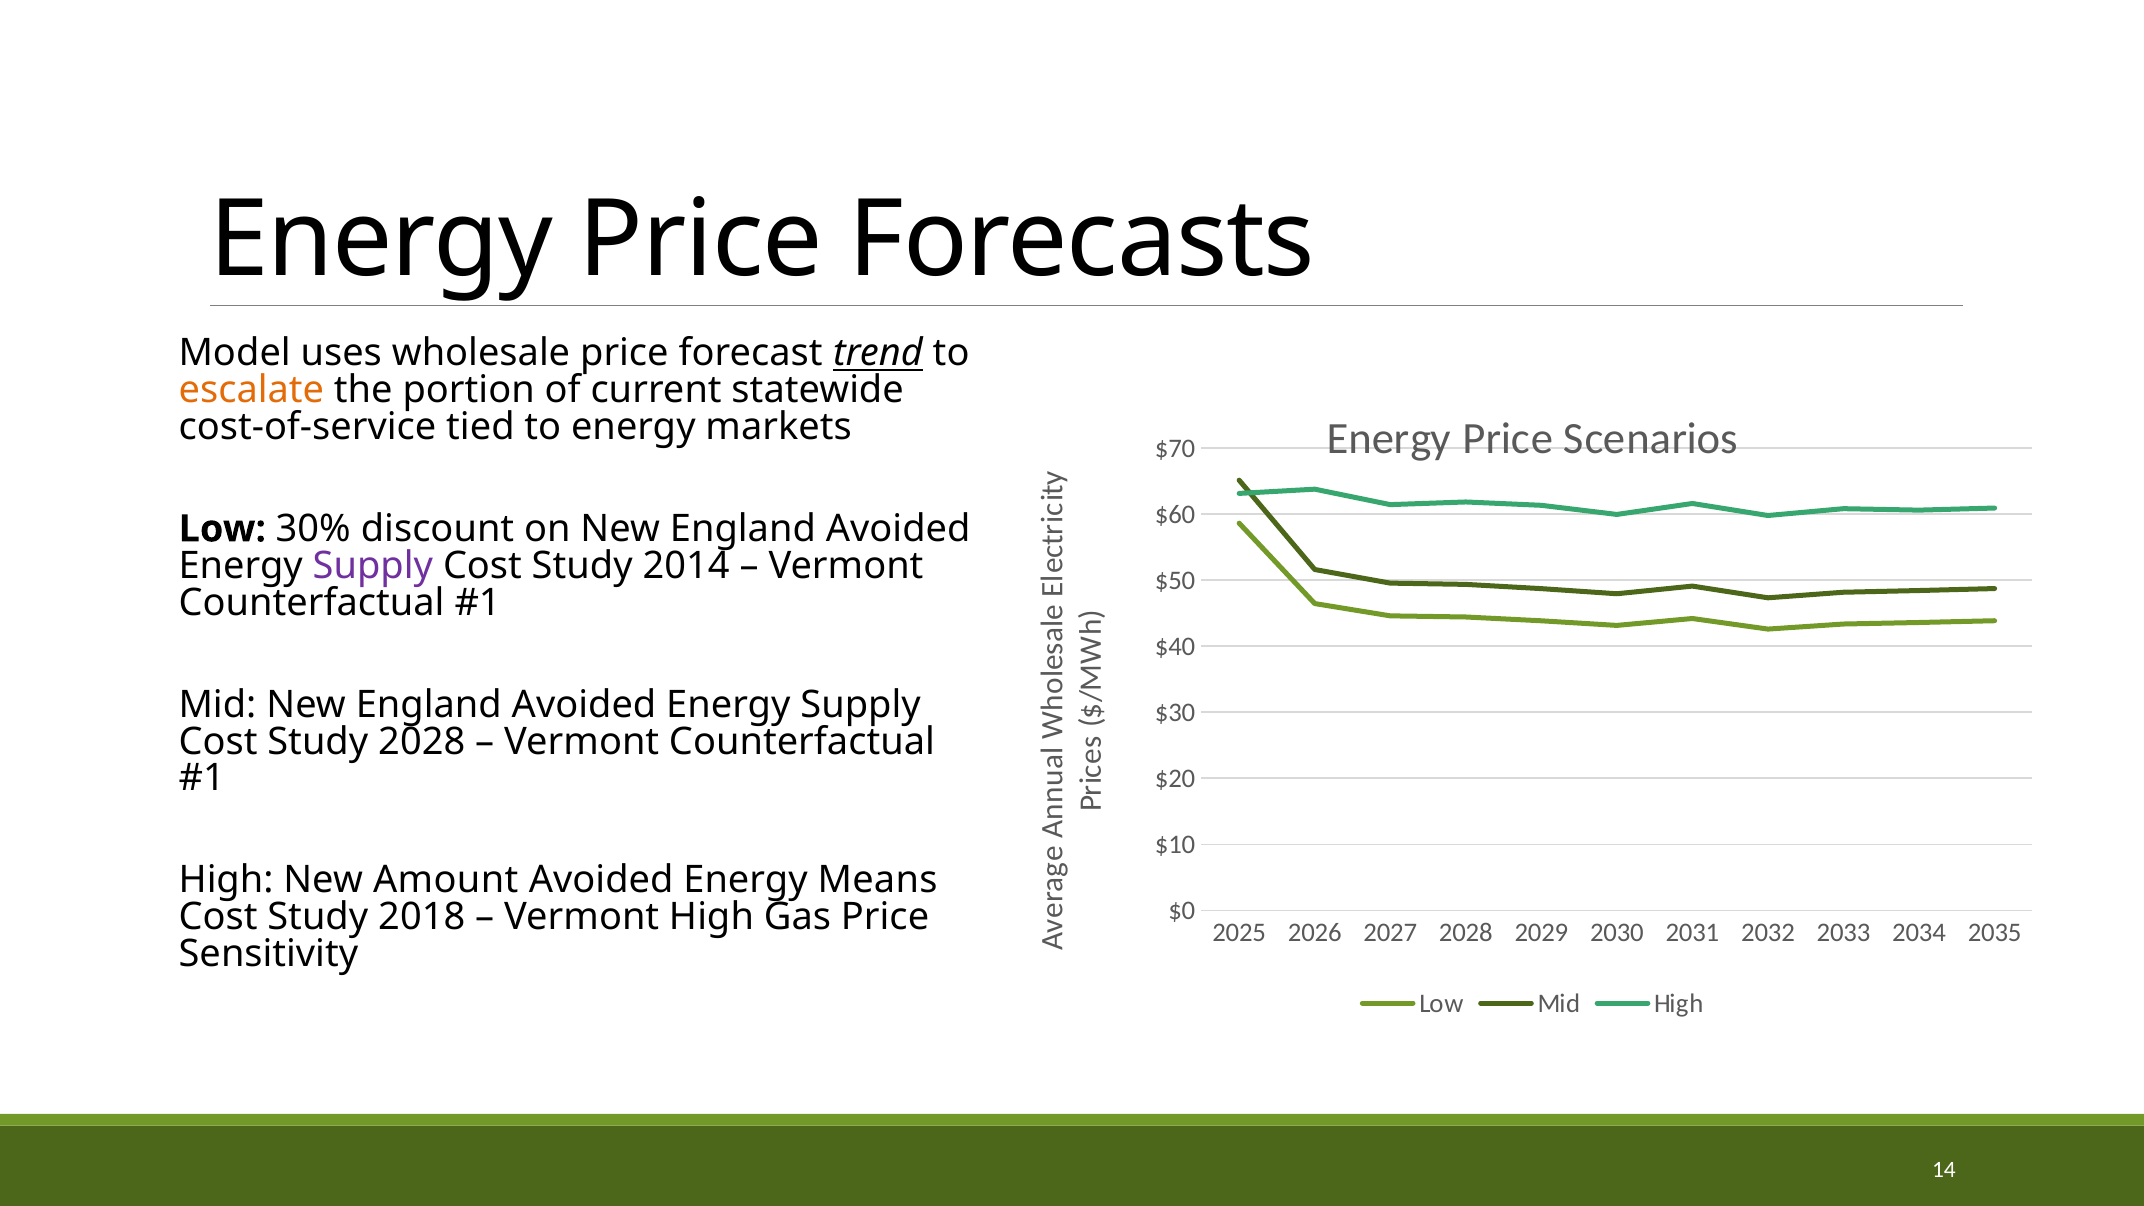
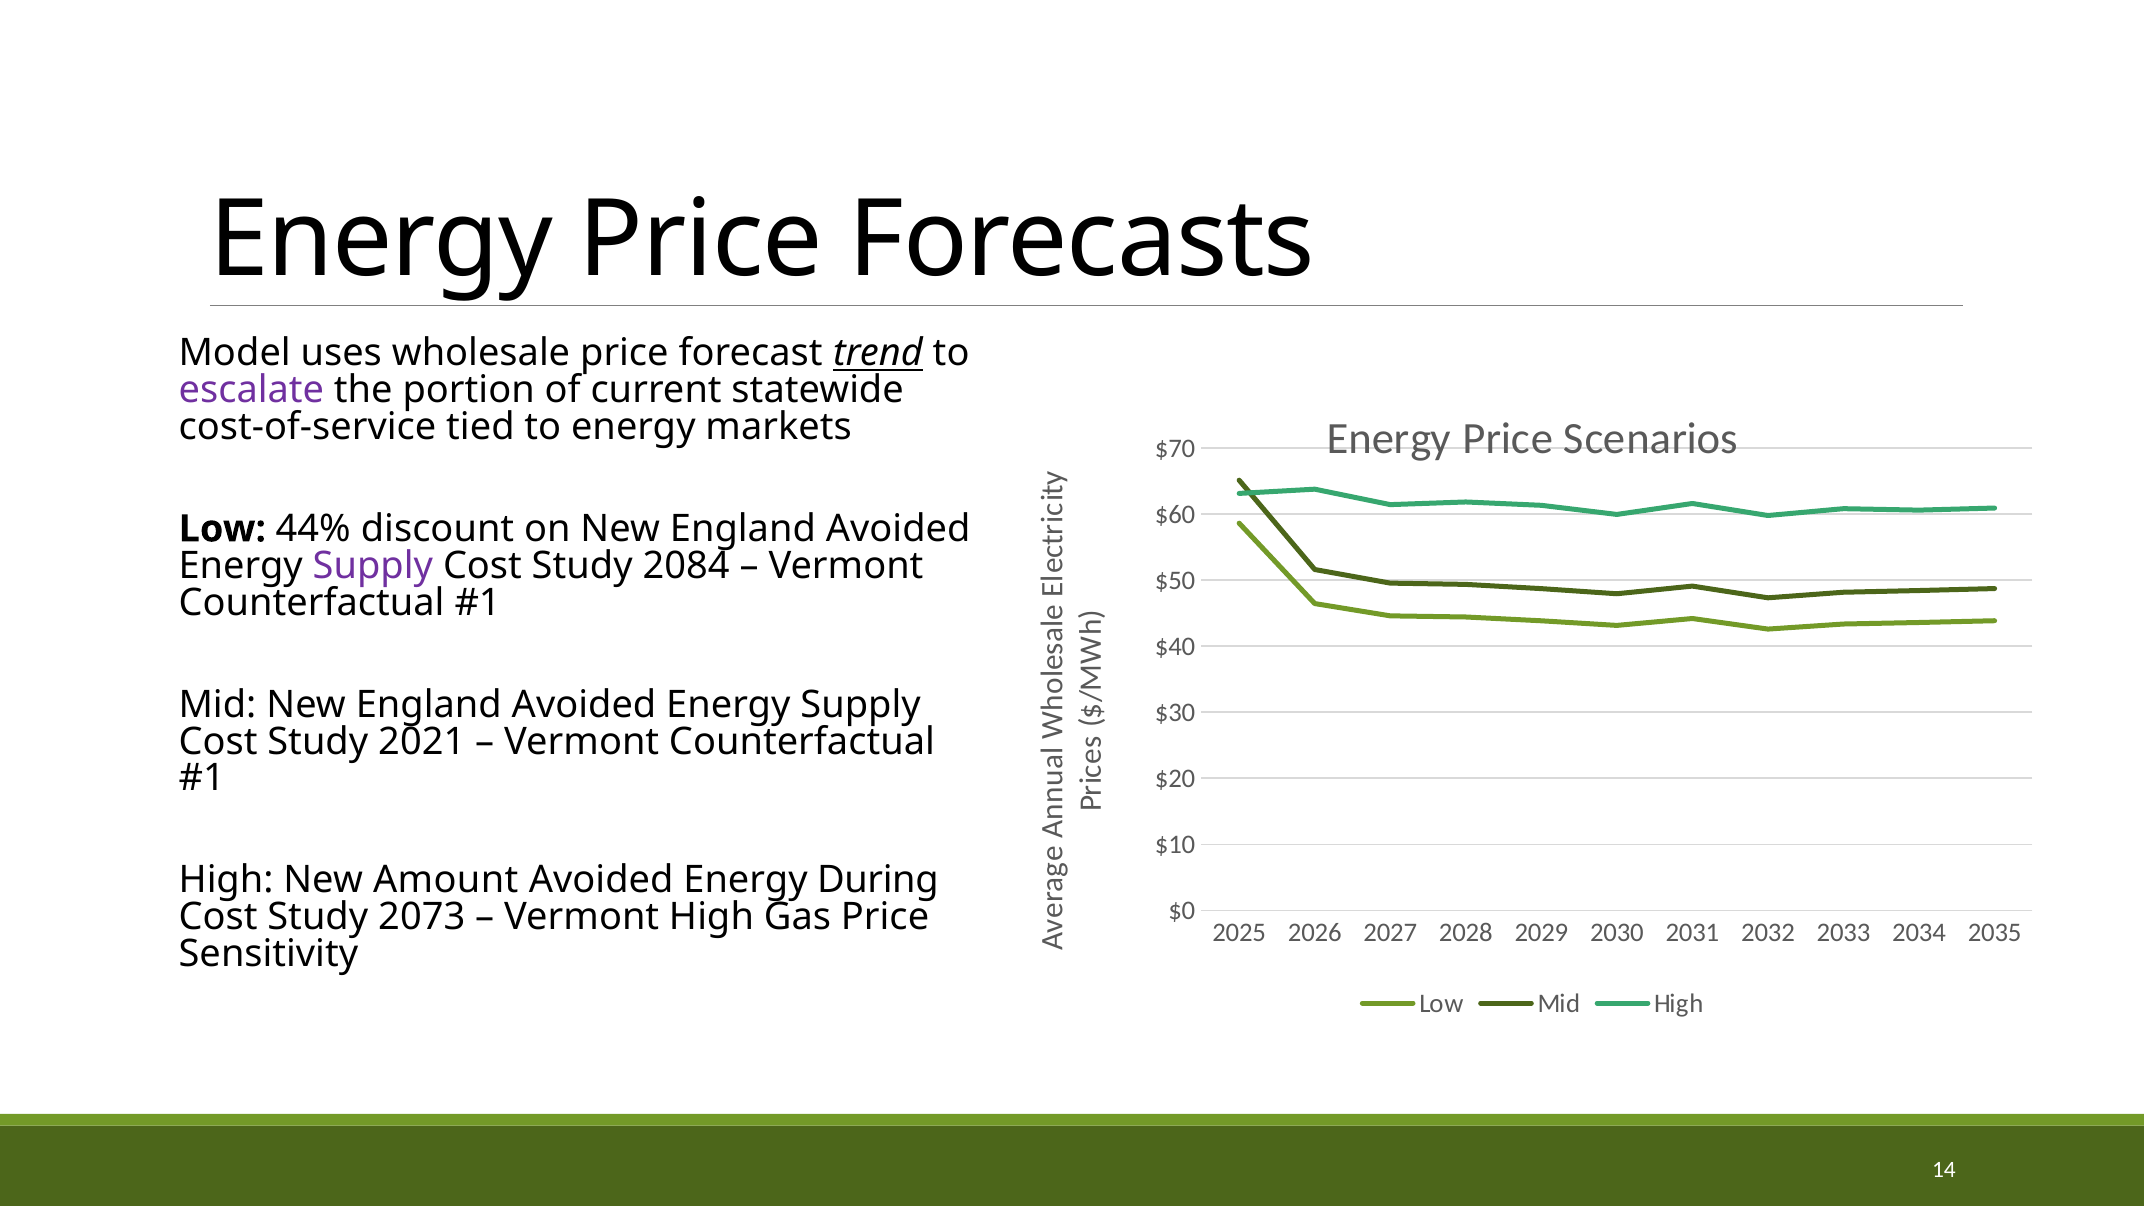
escalate colour: orange -> purple
30%: 30% -> 44%
2014: 2014 -> 2084
Study 2028: 2028 -> 2021
Means: Means -> During
2018: 2018 -> 2073
